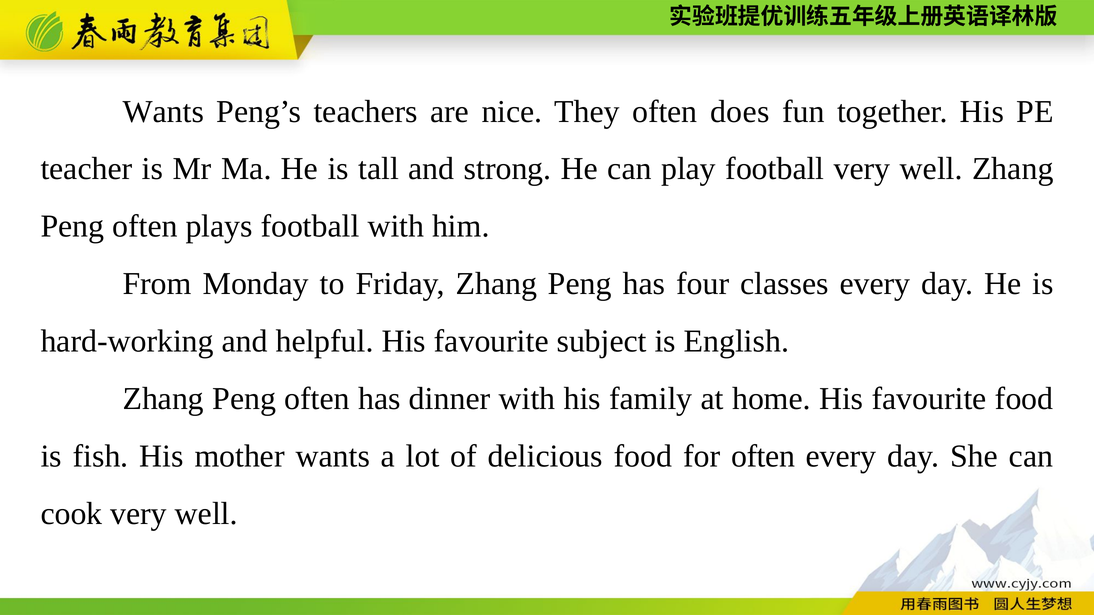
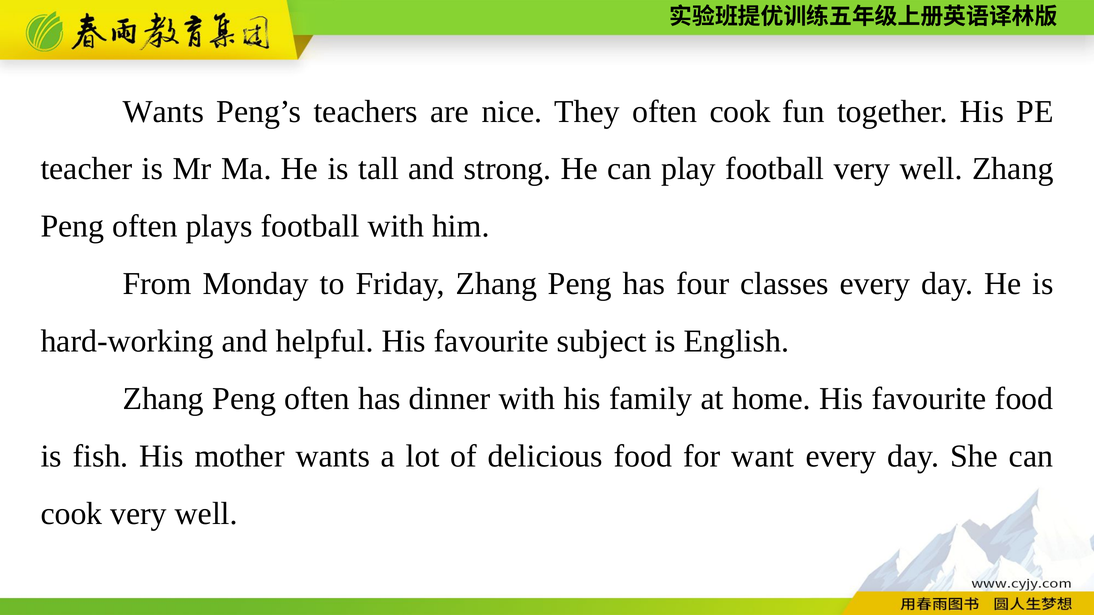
often does: does -> cook
for often: often -> want
